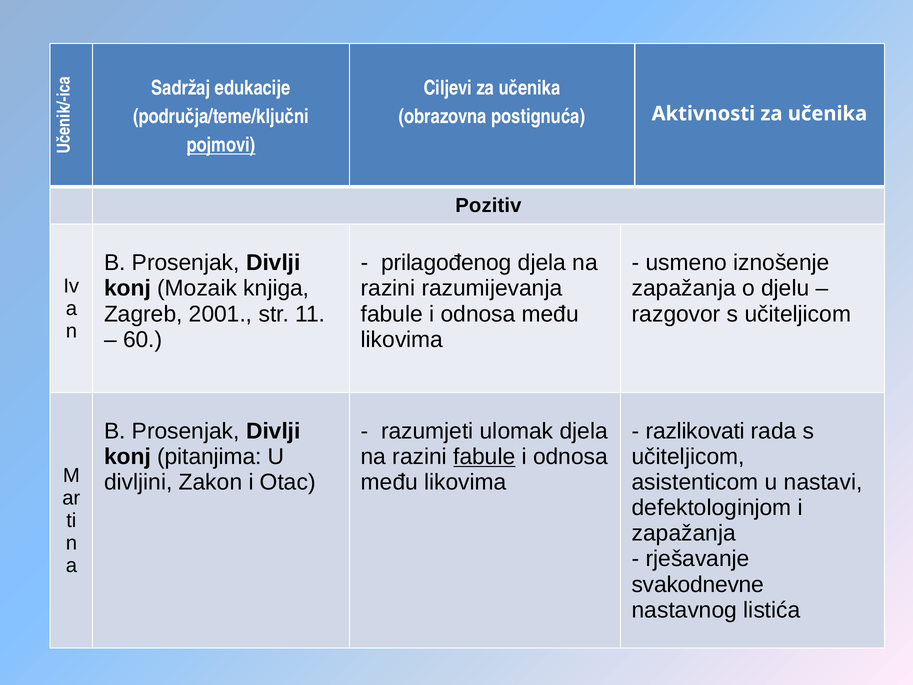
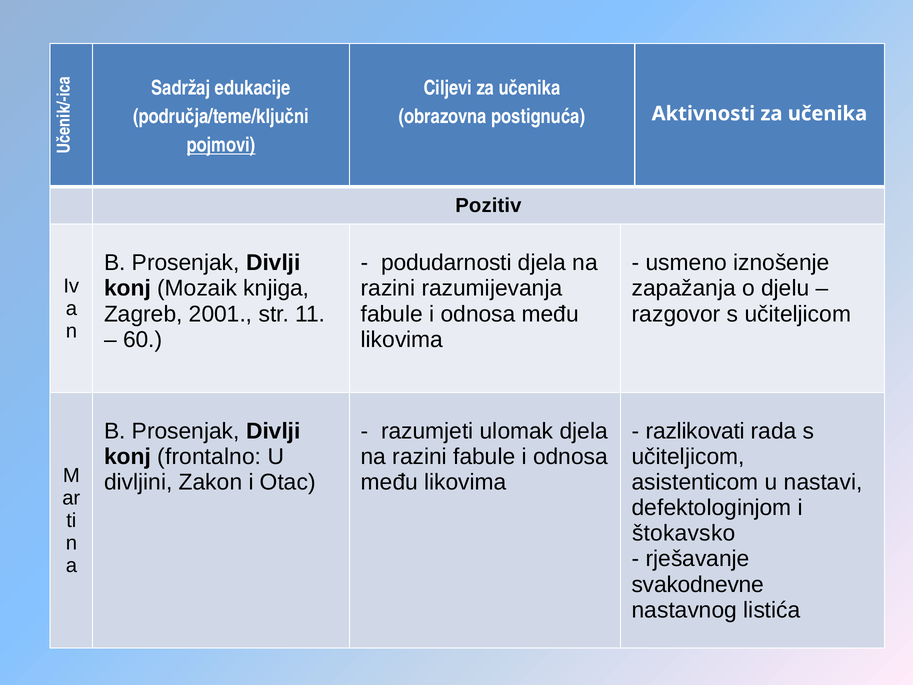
prilagođenog: prilagođenog -> podudarnosti
pitanjima: pitanjima -> frontalno
fabule at (484, 457) underline: present -> none
zapažanja at (684, 533): zapažanja -> štokavsko
